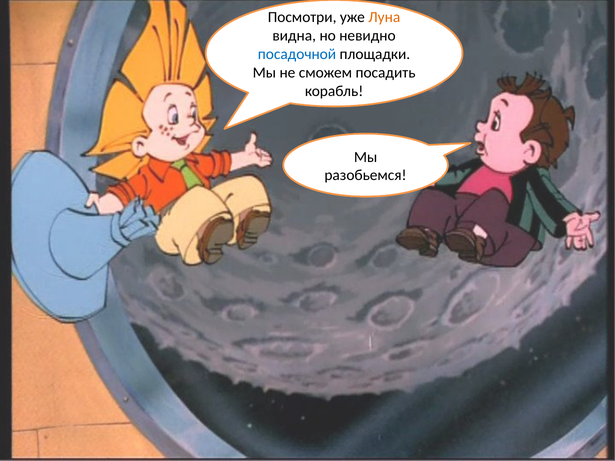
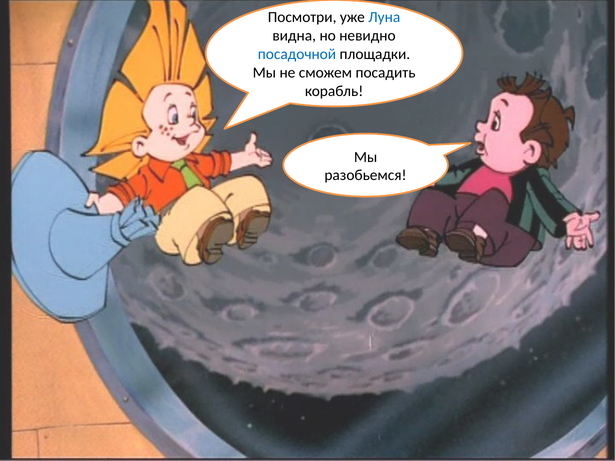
Луна colour: orange -> blue
